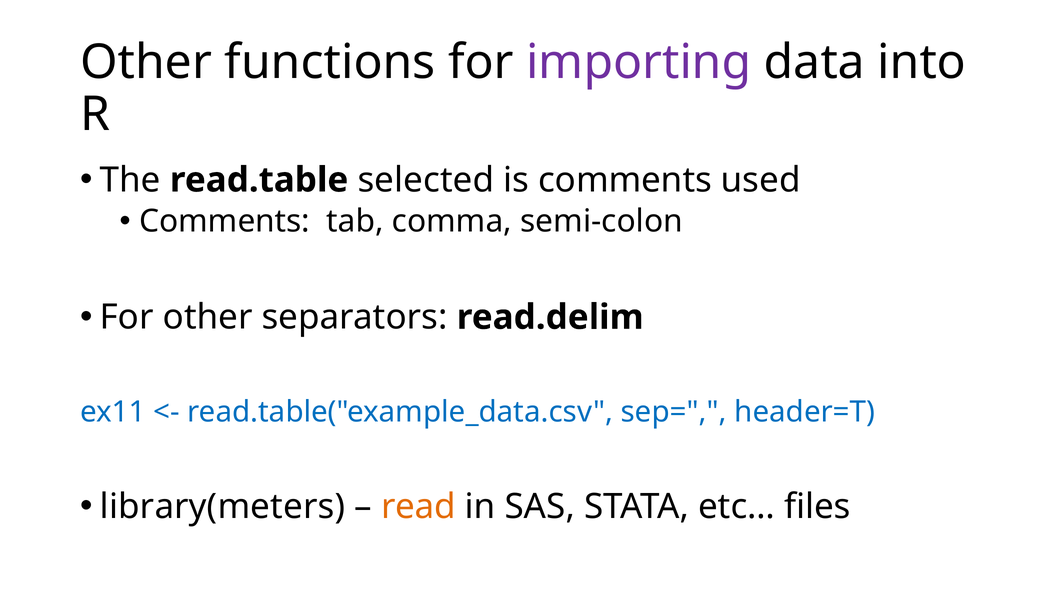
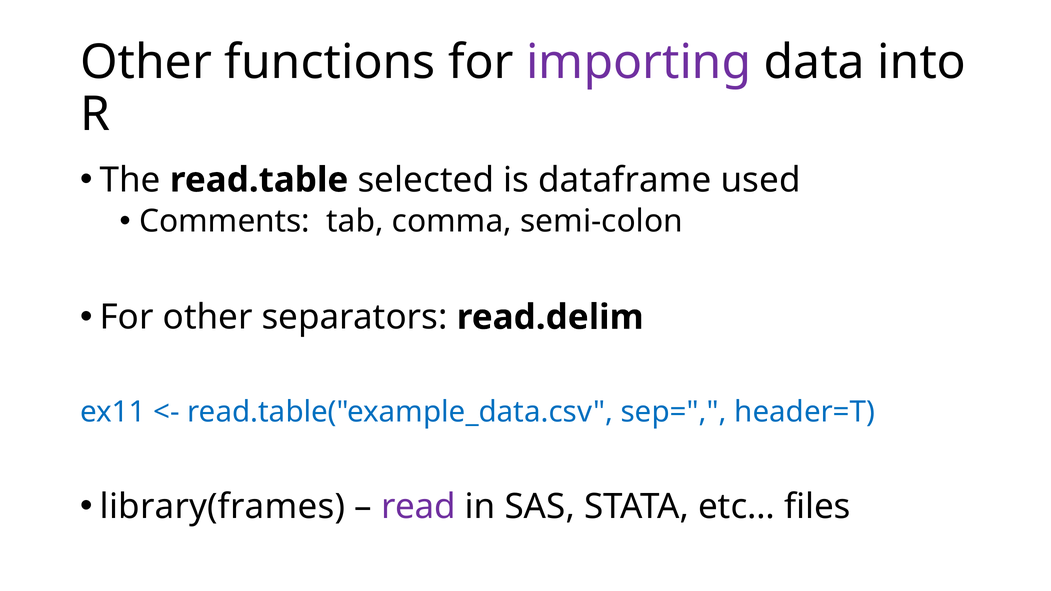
is comments: comments -> dataframe
library(meters: library(meters -> library(frames
read colour: orange -> purple
